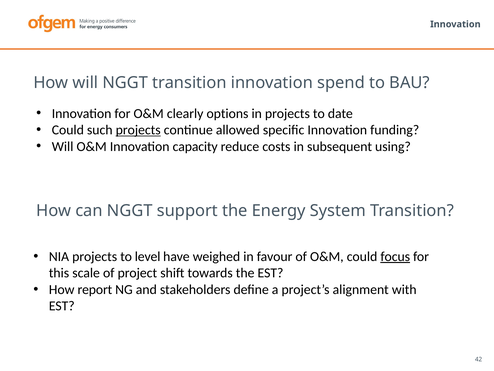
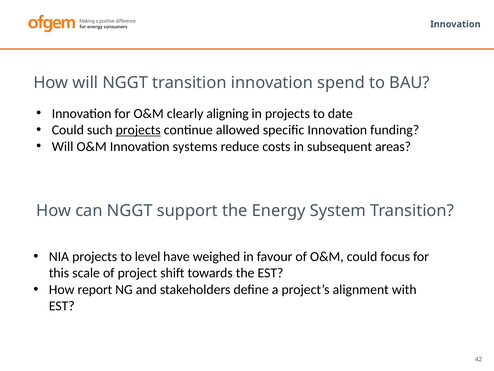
options: options -> aligning
capacity: capacity -> systems
using: using -> areas
focus underline: present -> none
